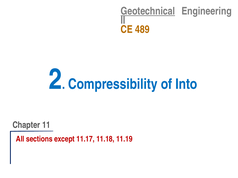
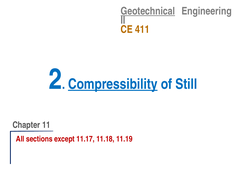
489: 489 -> 411
Compressibility underline: none -> present
Into: Into -> Still
